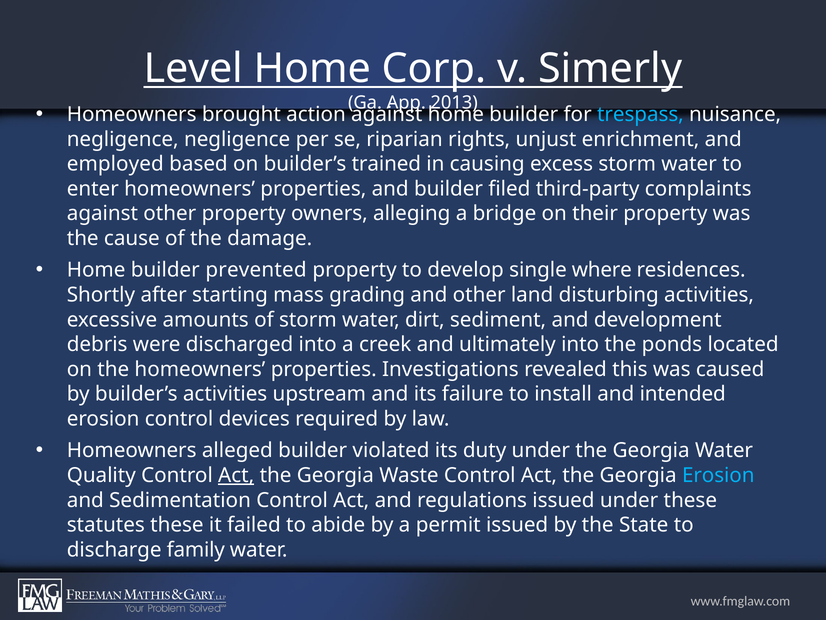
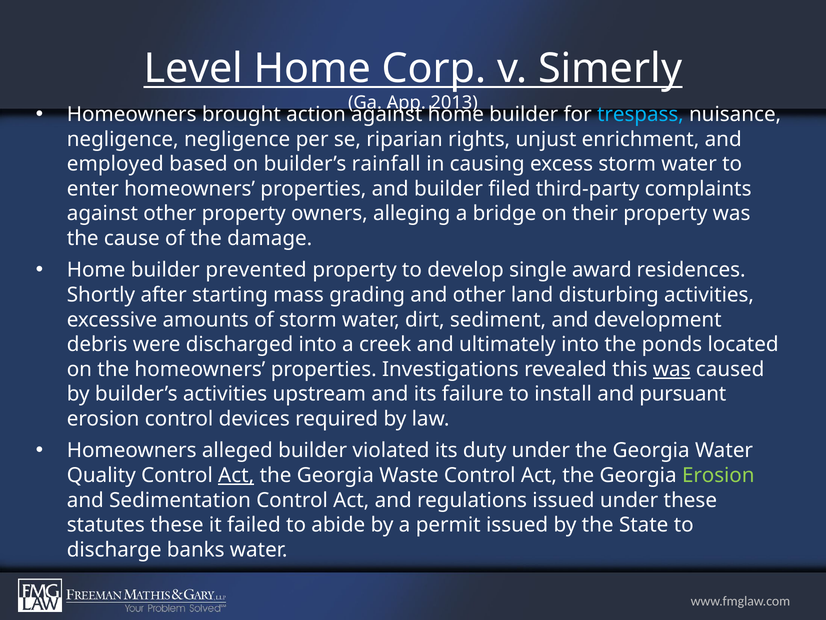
trained: trained -> rainfall
where: where -> award
was at (672, 369) underline: none -> present
intended: intended -> pursuant
Erosion at (718, 475) colour: light blue -> light green
family: family -> banks
